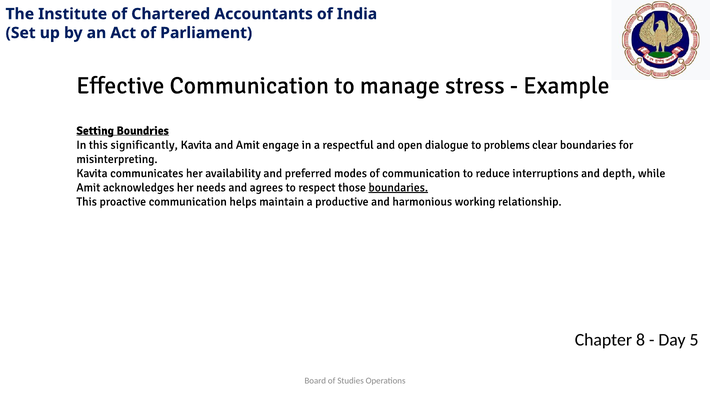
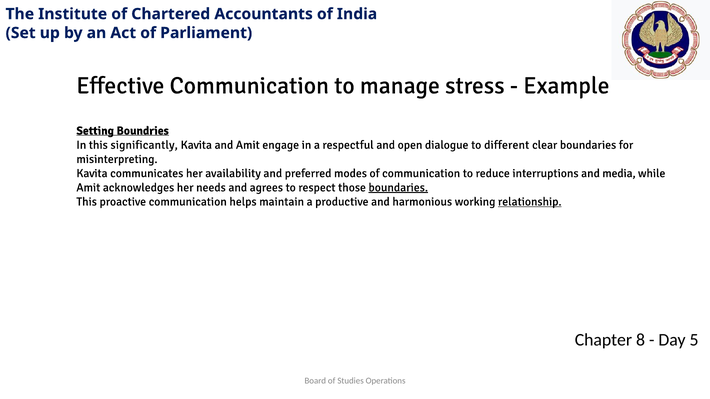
problems: problems -> different
depth: depth -> media
relationship underline: none -> present
